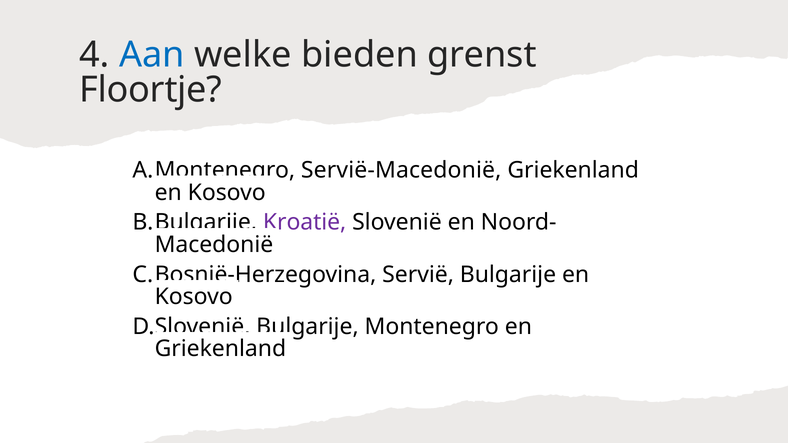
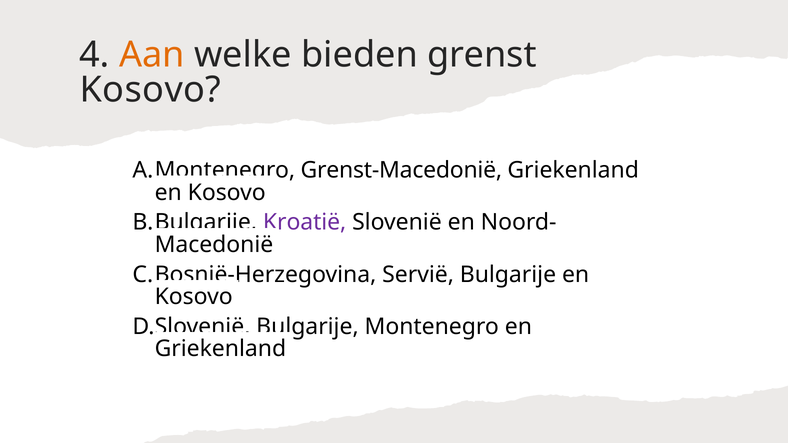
Aan colour: blue -> orange
Floortje at (151, 90): Floortje -> Kosovo
Servië-Macedonië: Servië-Macedonië -> Grenst-Macedonië
